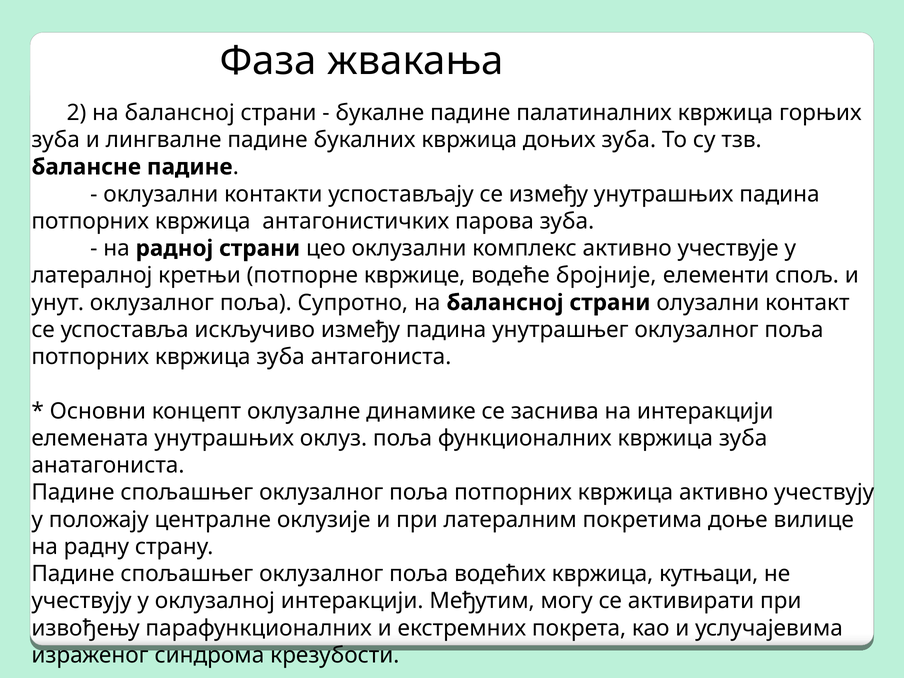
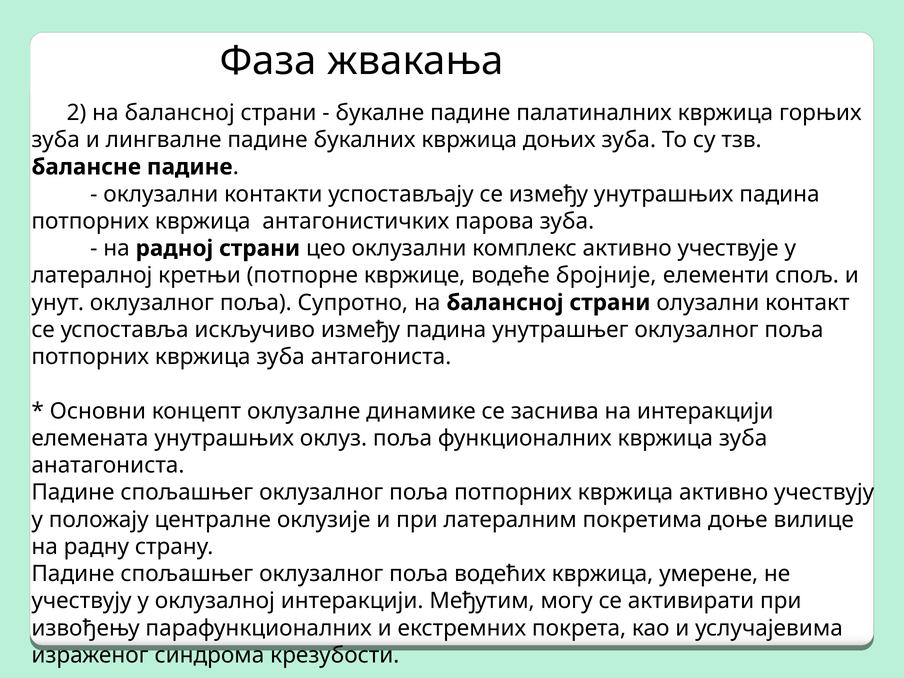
кутњаци: кутњаци -> умерене
